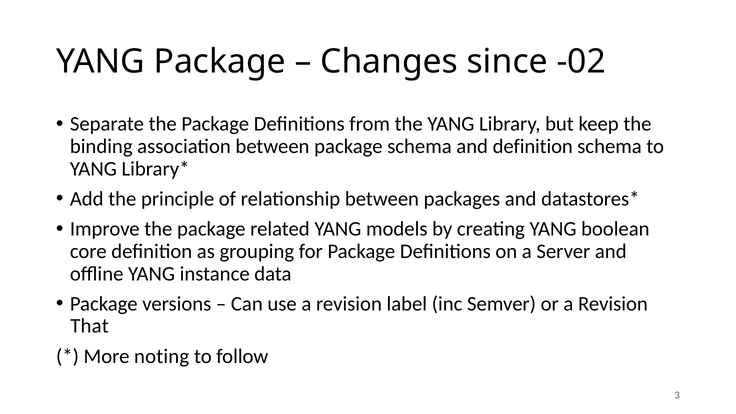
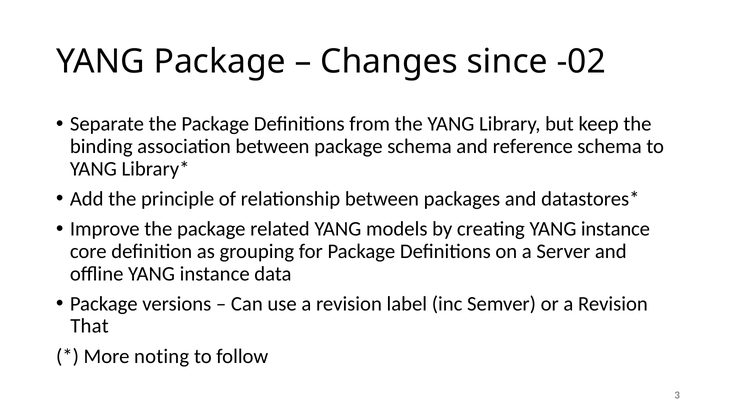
and definition: definition -> reference
creating YANG boolean: boolean -> instance
